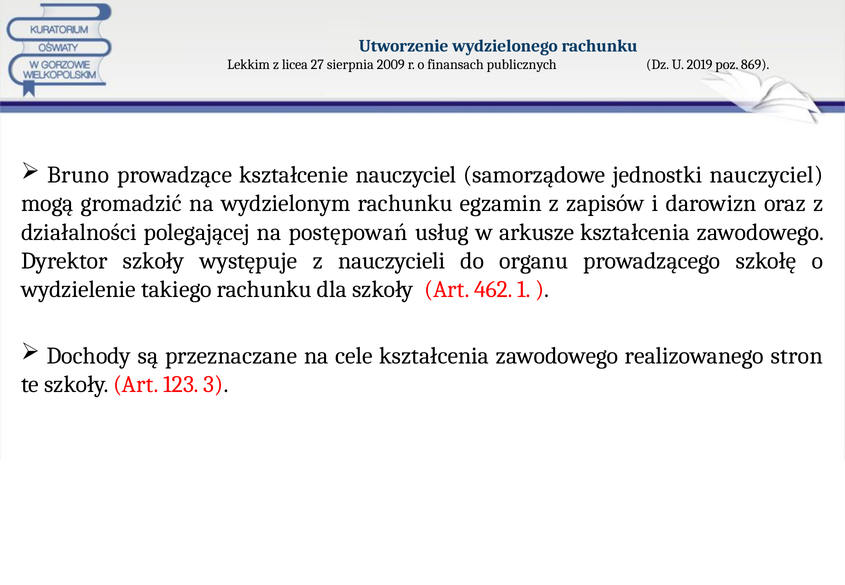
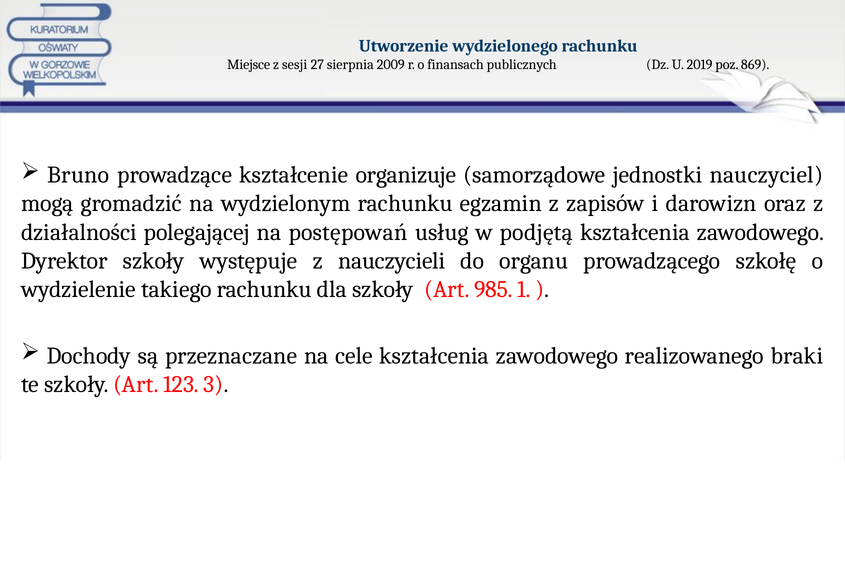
Lekkim: Lekkim -> Miejsce
licea: licea -> sesji
kształcenie nauczyciel: nauczyciel -> organizuje
arkusze: arkusze -> podjętą
462: 462 -> 985
stron: stron -> braki
